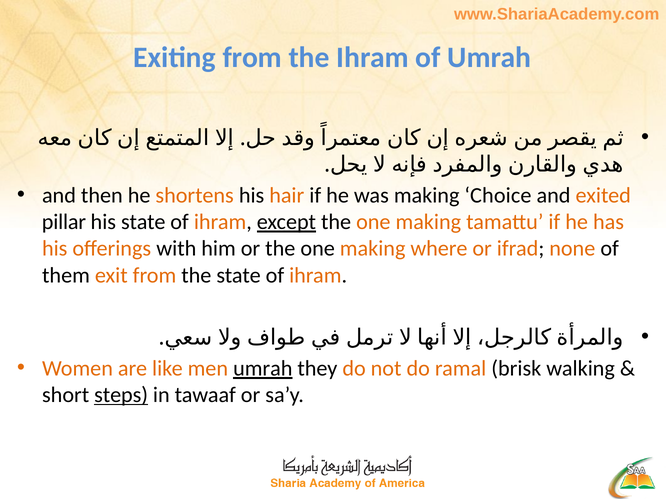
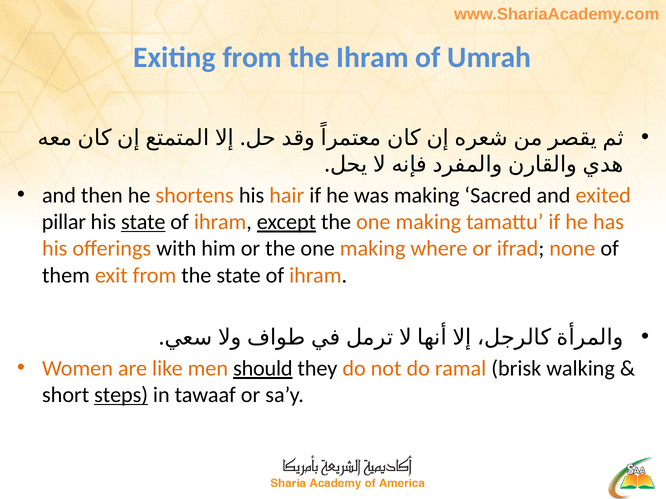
Choice: Choice -> Sacred
state at (143, 222) underline: none -> present
men umrah: umrah -> should
